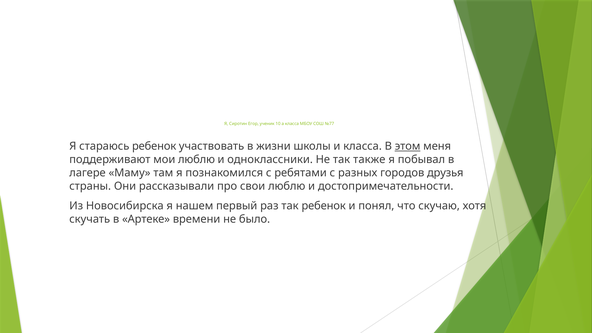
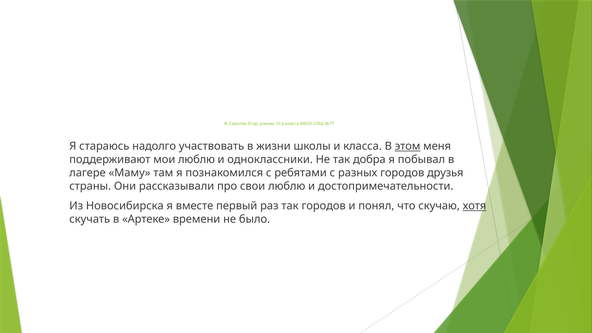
стараюсь ребенок: ребенок -> надолго
также: также -> добра
нашем: нашем -> вместе
так ребенок: ребенок -> городов
хотя underline: none -> present
